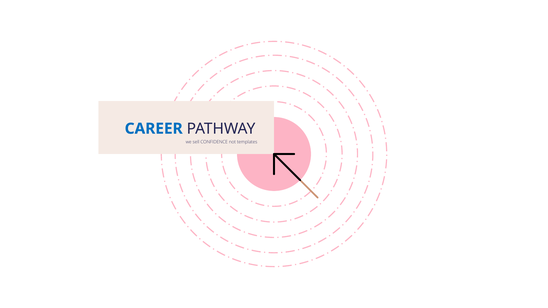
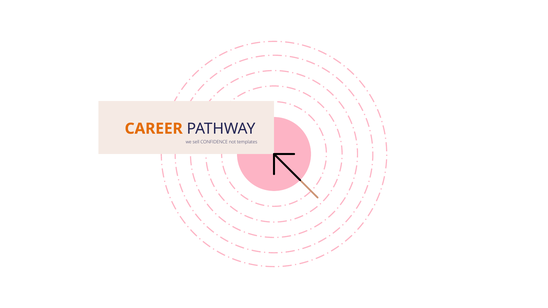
CAREER colour: blue -> orange
